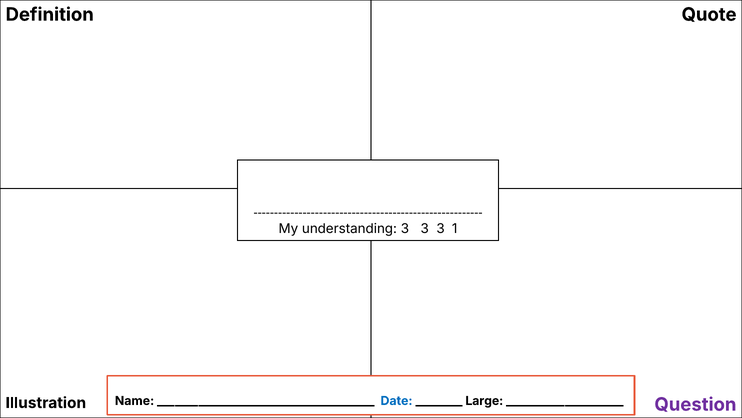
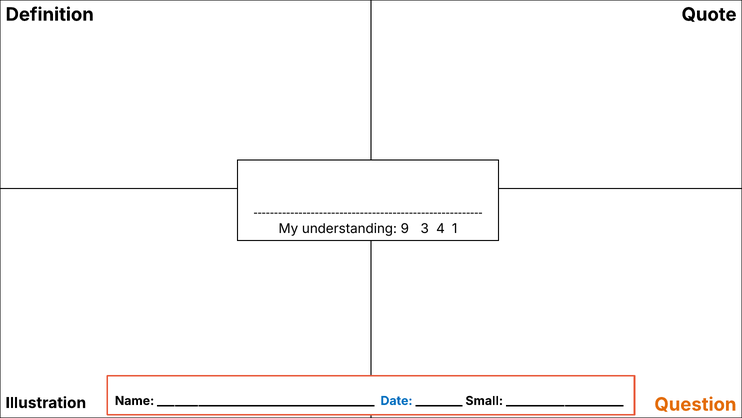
understanding 3: 3 -> 9
3 at (441, 229): 3 -> 4
Large: Large -> Small
Question colour: purple -> orange
